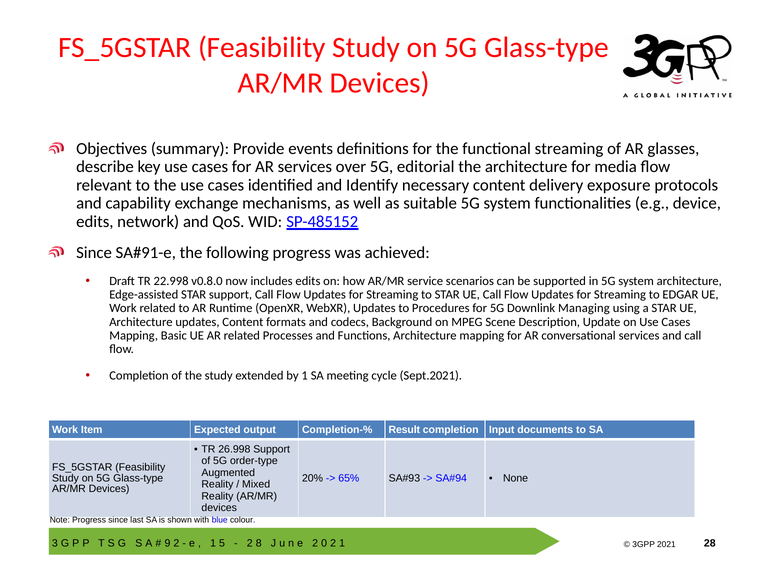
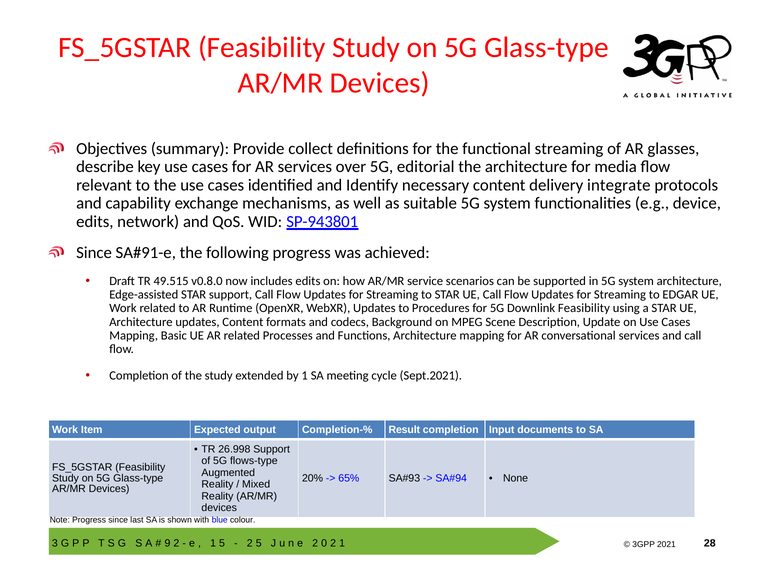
events: events -> collect
exposure: exposure -> integrate
SP-485152: SP-485152 -> SP-943801
22.998: 22.998 -> 49.515
Downlink Managing: Managing -> Feasibility
order-type: order-type -> flows-type
8 at (259, 543): 8 -> 5
